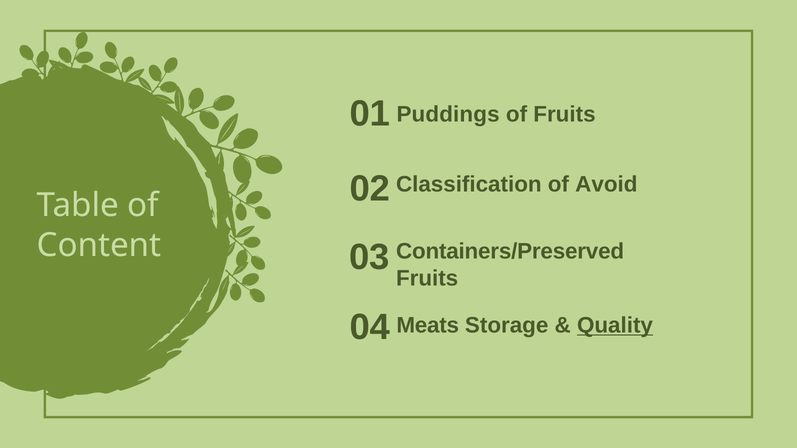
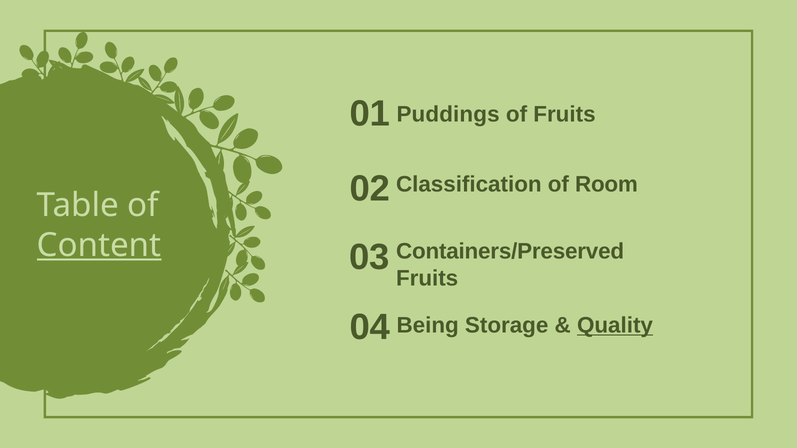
Avoid: Avoid -> Room
Content underline: none -> present
Meats: Meats -> Being
